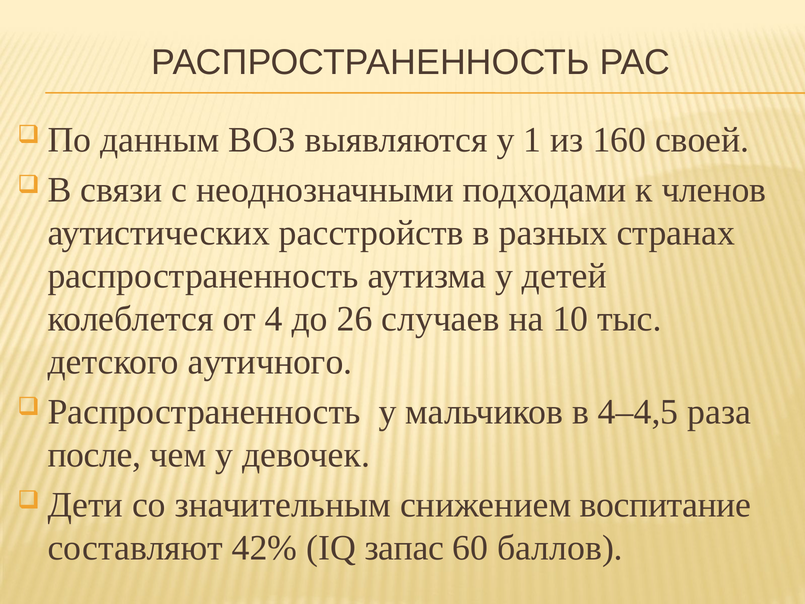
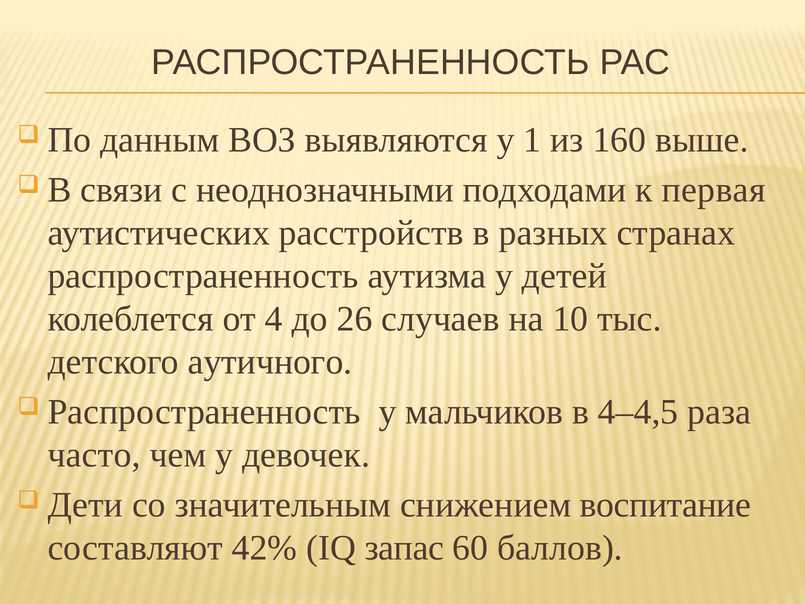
своей: своей -> выше
членов: членов -> первая
после: после -> часто
